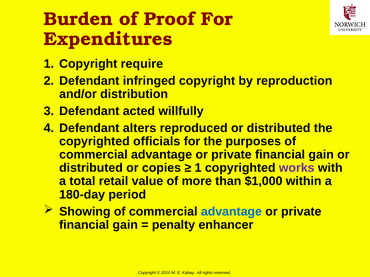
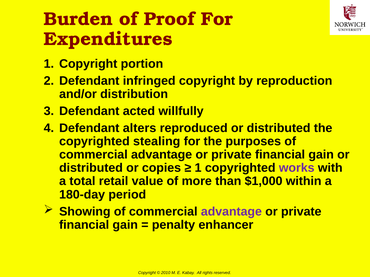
require: require -> portion
officials: officials -> stealing
advantage at (231, 212) colour: blue -> purple
